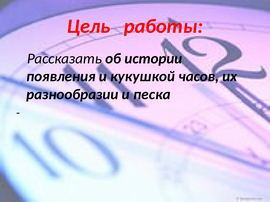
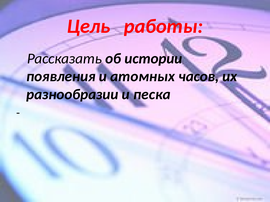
кукушкой: кукушкой -> атомных
